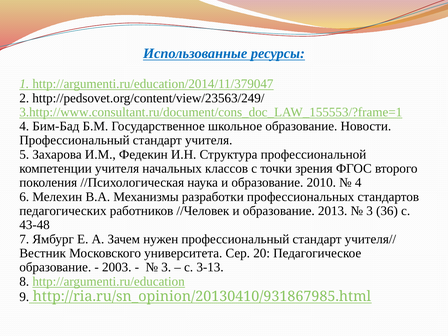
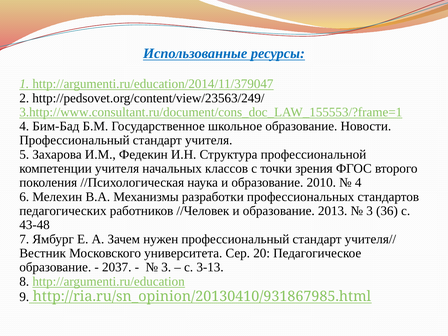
2003: 2003 -> 2037
